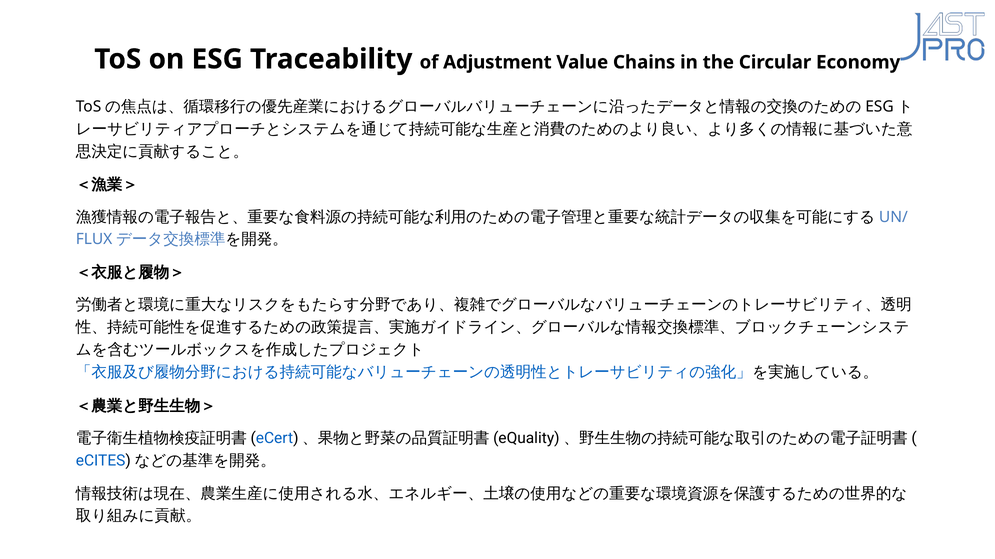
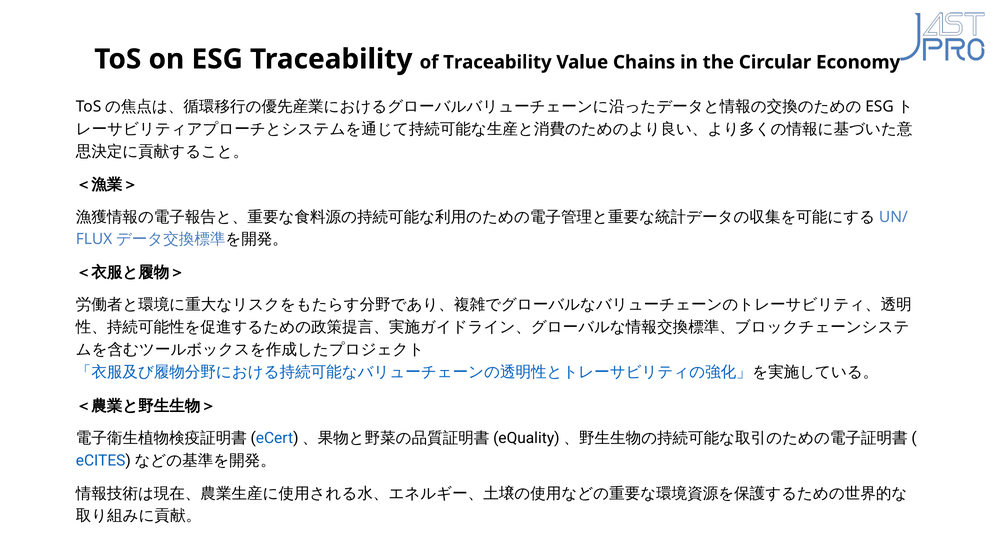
of Adjustment: Adjustment -> Traceability
